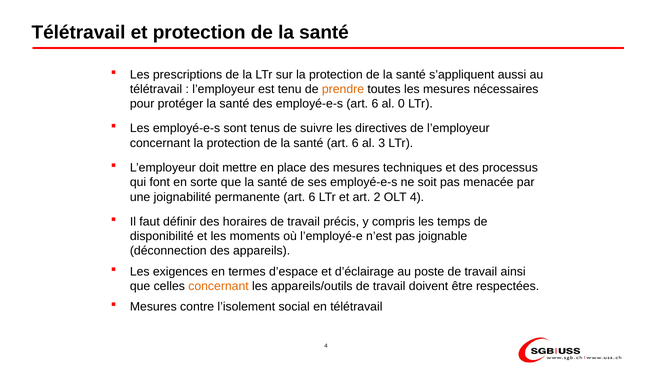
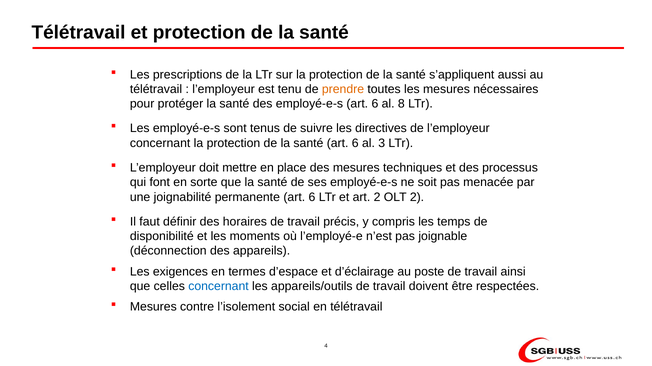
0: 0 -> 8
OLT 4: 4 -> 2
concernant at (219, 287) colour: orange -> blue
